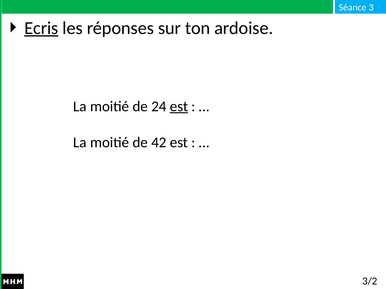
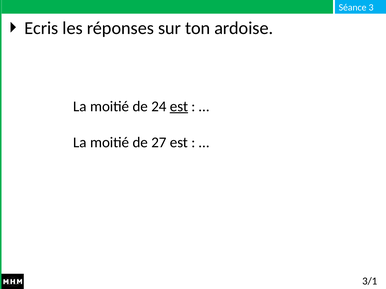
Ecris underline: present -> none
42: 42 -> 27
3/2: 3/2 -> 3/1
